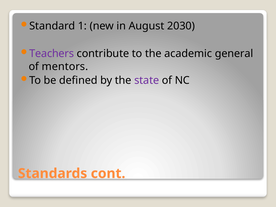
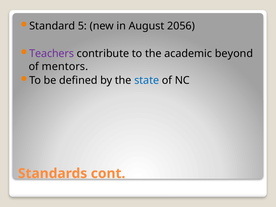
1: 1 -> 5
2030: 2030 -> 2056
general: general -> beyond
state colour: purple -> blue
